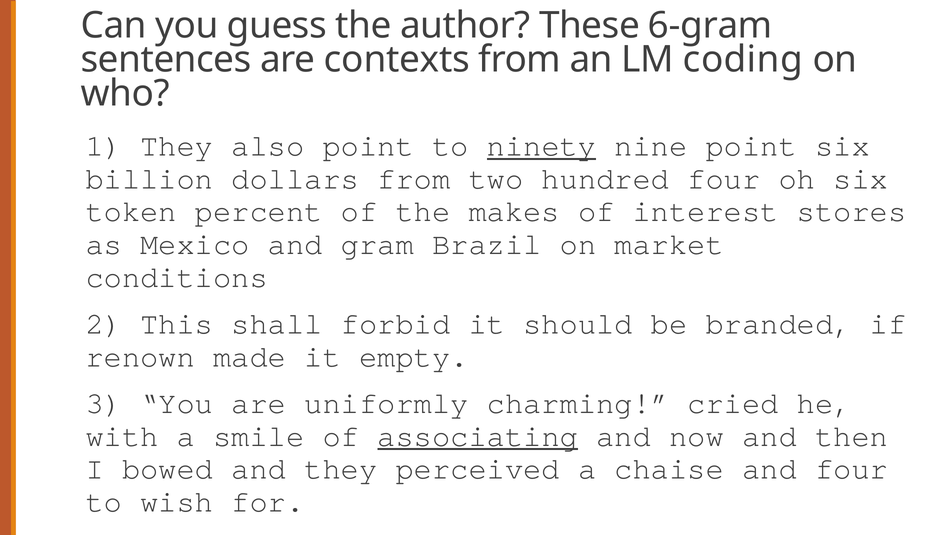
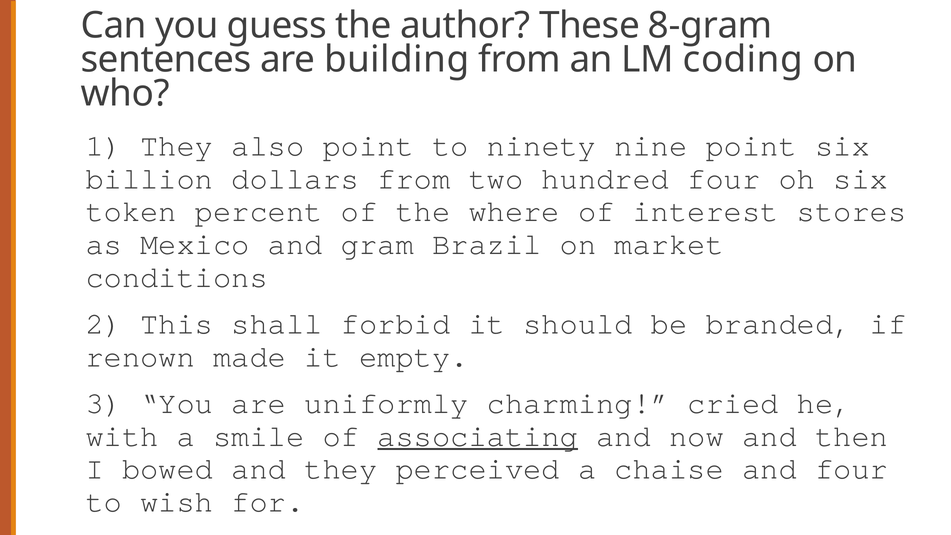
6-gram: 6-gram -> 8-gram
contexts: contexts -> building
ninety underline: present -> none
makes: makes -> where
